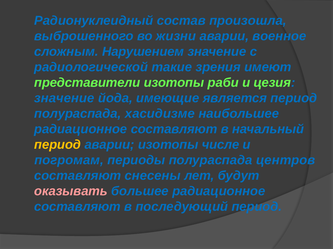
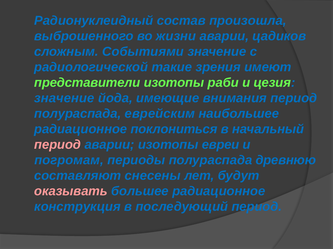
военное: военное -> цадиков
Нарушением: Нарушением -> Событиями
является: является -> внимания
хасидизме: хасидизме -> еврейским
составляют at (174, 130): составляют -> поклониться
период at (58, 145) colour: yellow -> pink
числе: числе -> евреи
центров: центров -> древнюю
составляют at (77, 207): составляют -> конструкция
